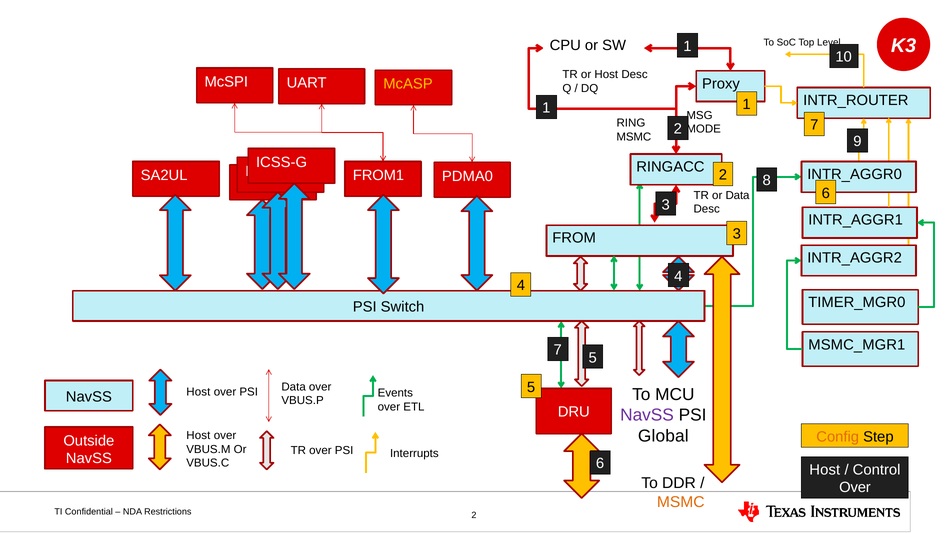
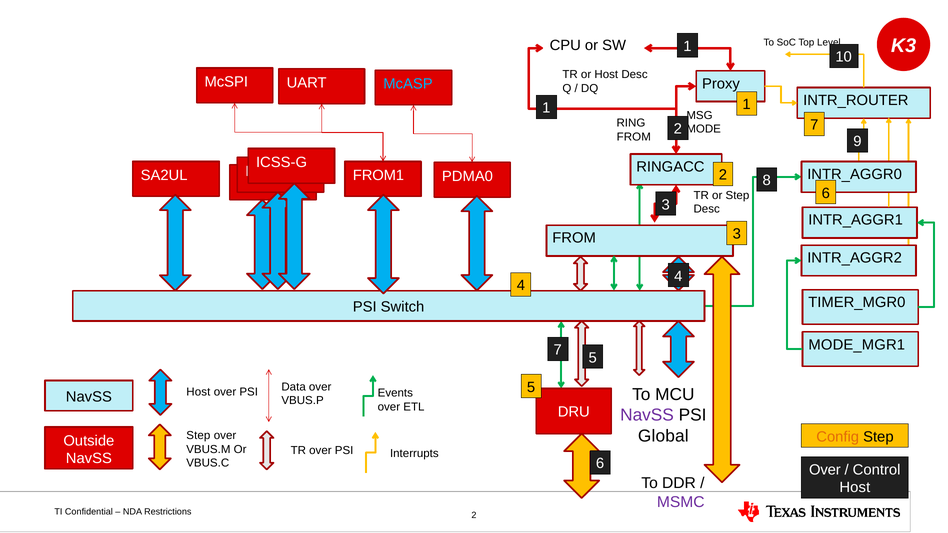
McASP colour: yellow -> light blue
MSMC at (634, 137): MSMC -> FROM
or Data: Data -> Step
MSMC_MGR1: MSMC_MGR1 -> MODE_MGR1
Host at (198, 436): Host -> Step
Host at (825, 470): Host -> Over
Over at (855, 488): Over -> Host
MSMC at (681, 502) colour: orange -> purple
